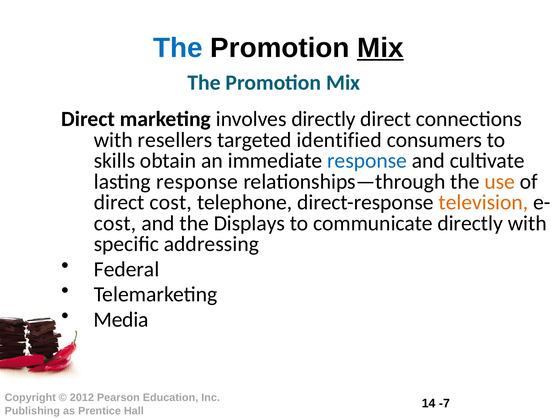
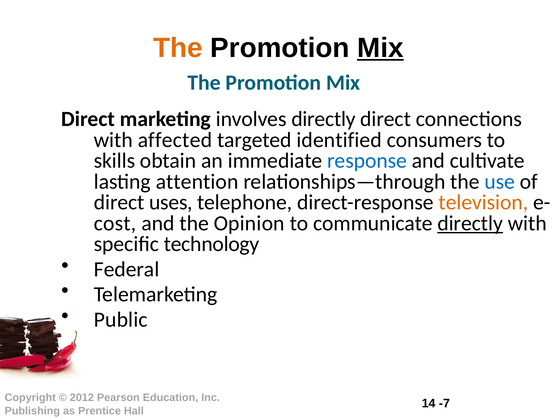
The at (178, 48) colour: blue -> orange
resellers: resellers -> affected
lasting response: response -> attention
use colour: orange -> blue
direct cost: cost -> uses
Displays: Displays -> Opinion
directly at (470, 223) underline: none -> present
addressing: addressing -> technology
Media: Media -> Public
